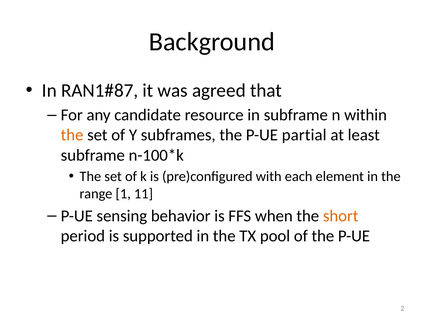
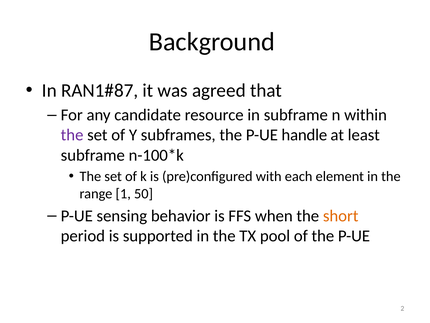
the at (72, 135) colour: orange -> purple
partial: partial -> handle
11: 11 -> 50
